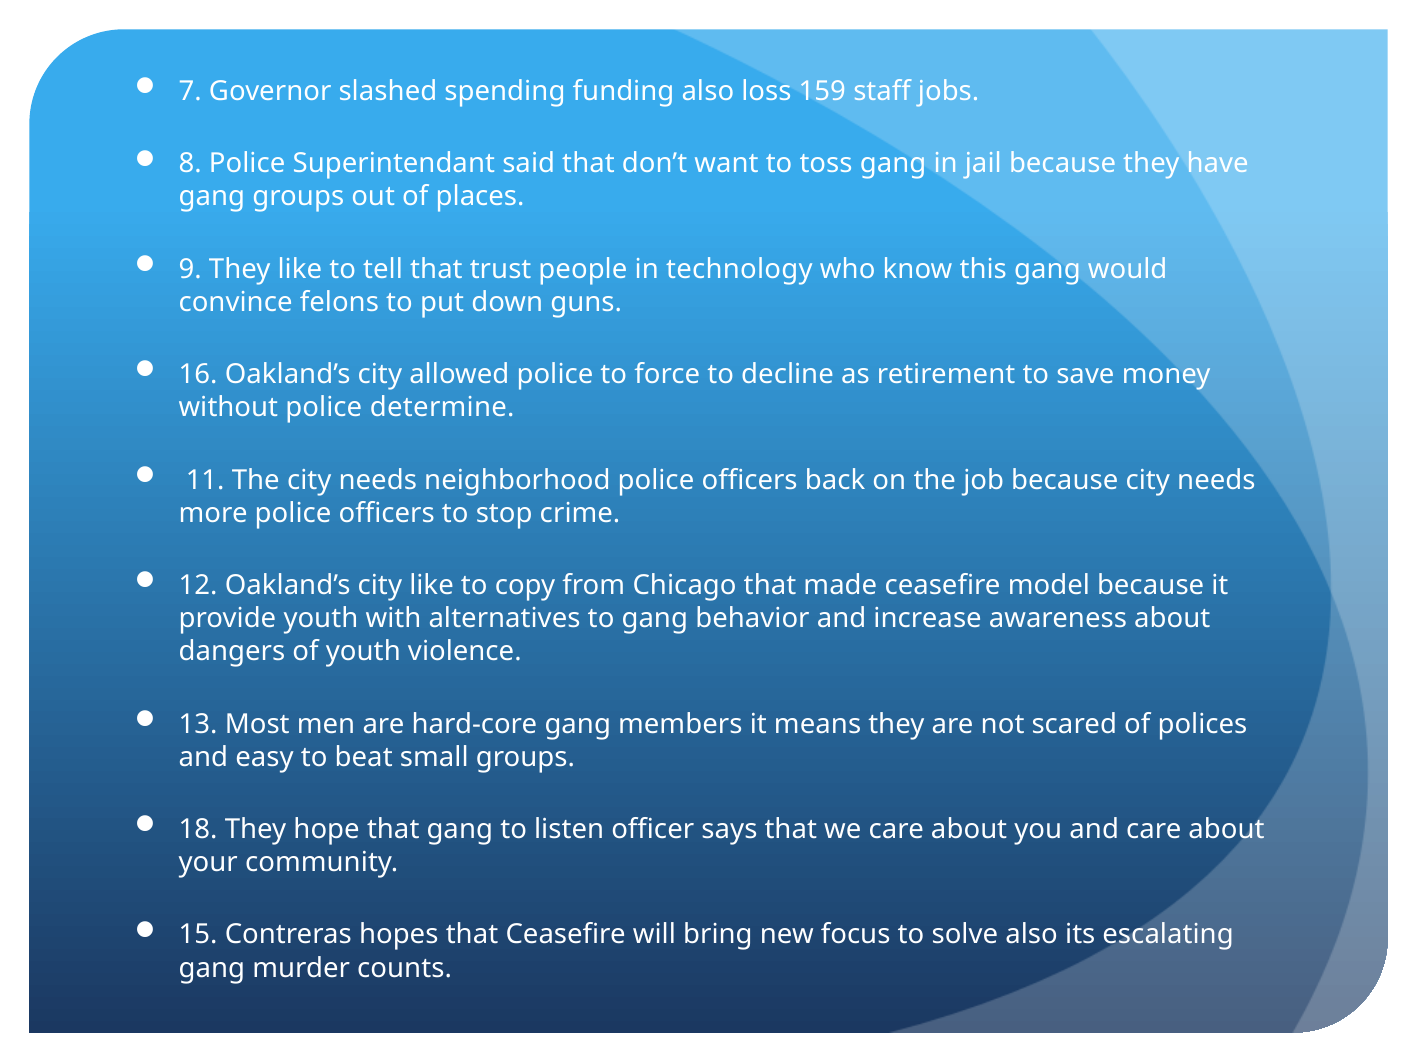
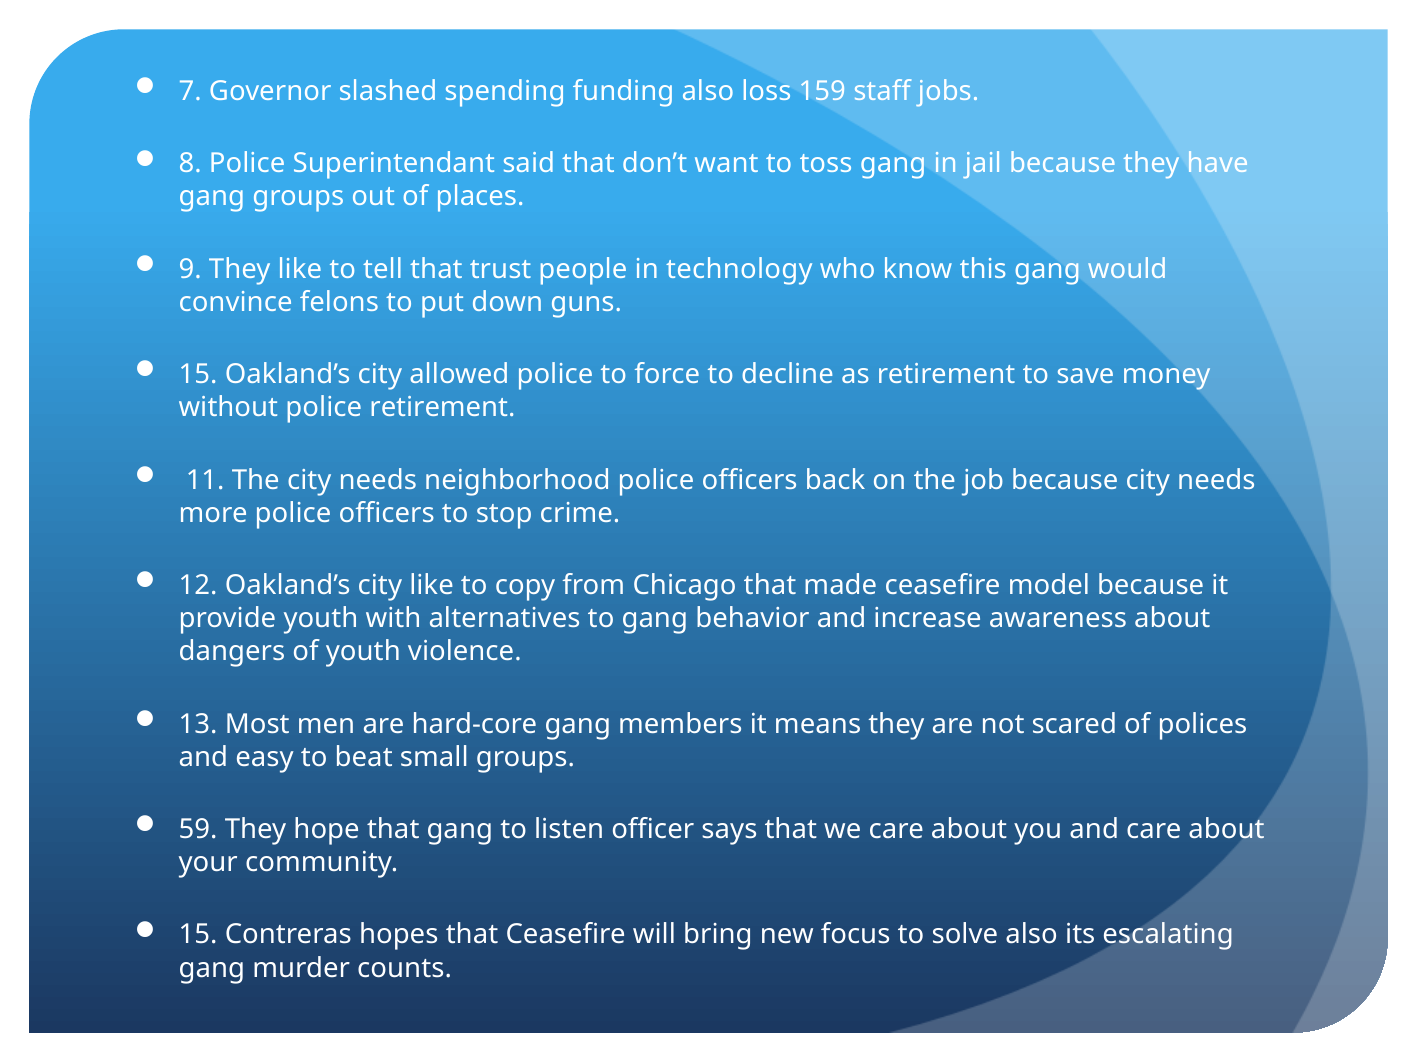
16 at (198, 375): 16 -> 15
police determine: determine -> retirement
18: 18 -> 59
